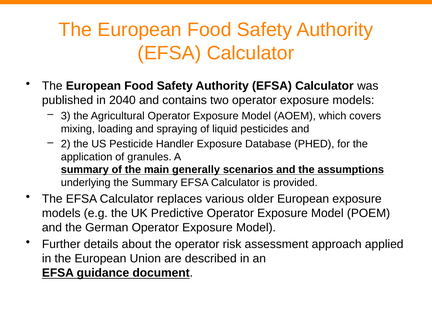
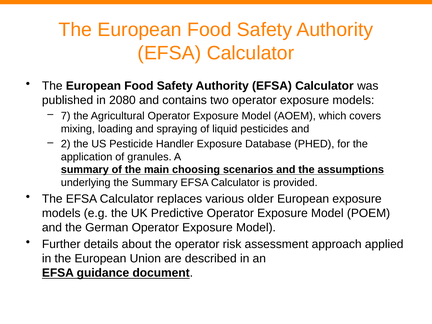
2040: 2040 -> 2080
3: 3 -> 7
generally: generally -> choosing
